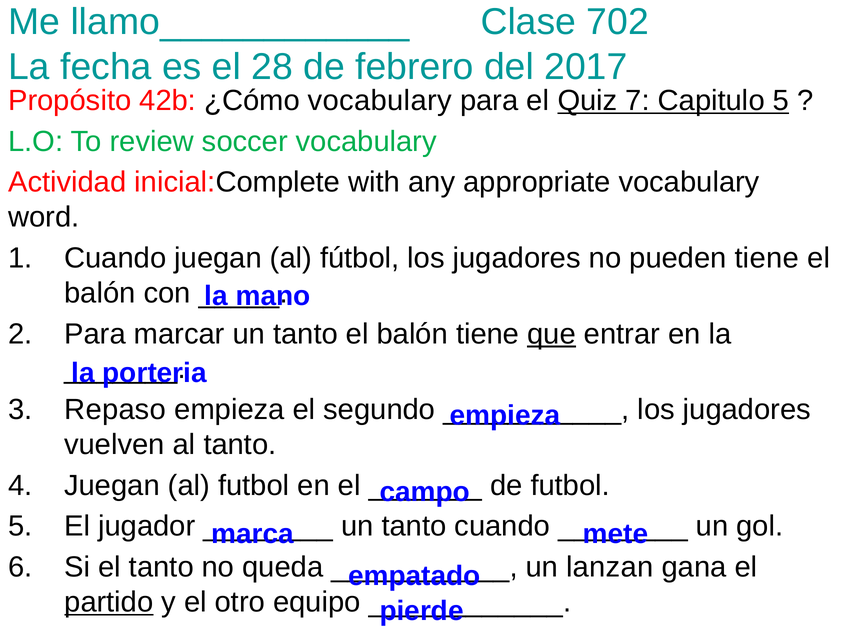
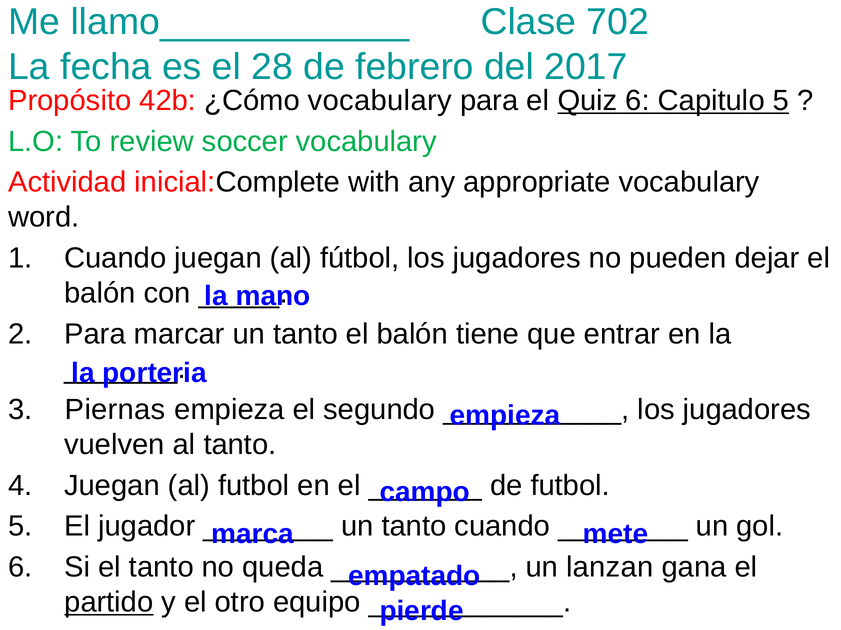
Quiz 7: 7 -> 6
pueden tiene: tiene -> dejar
que underline: present -> none
Repaso: Repaso -> Piernas
